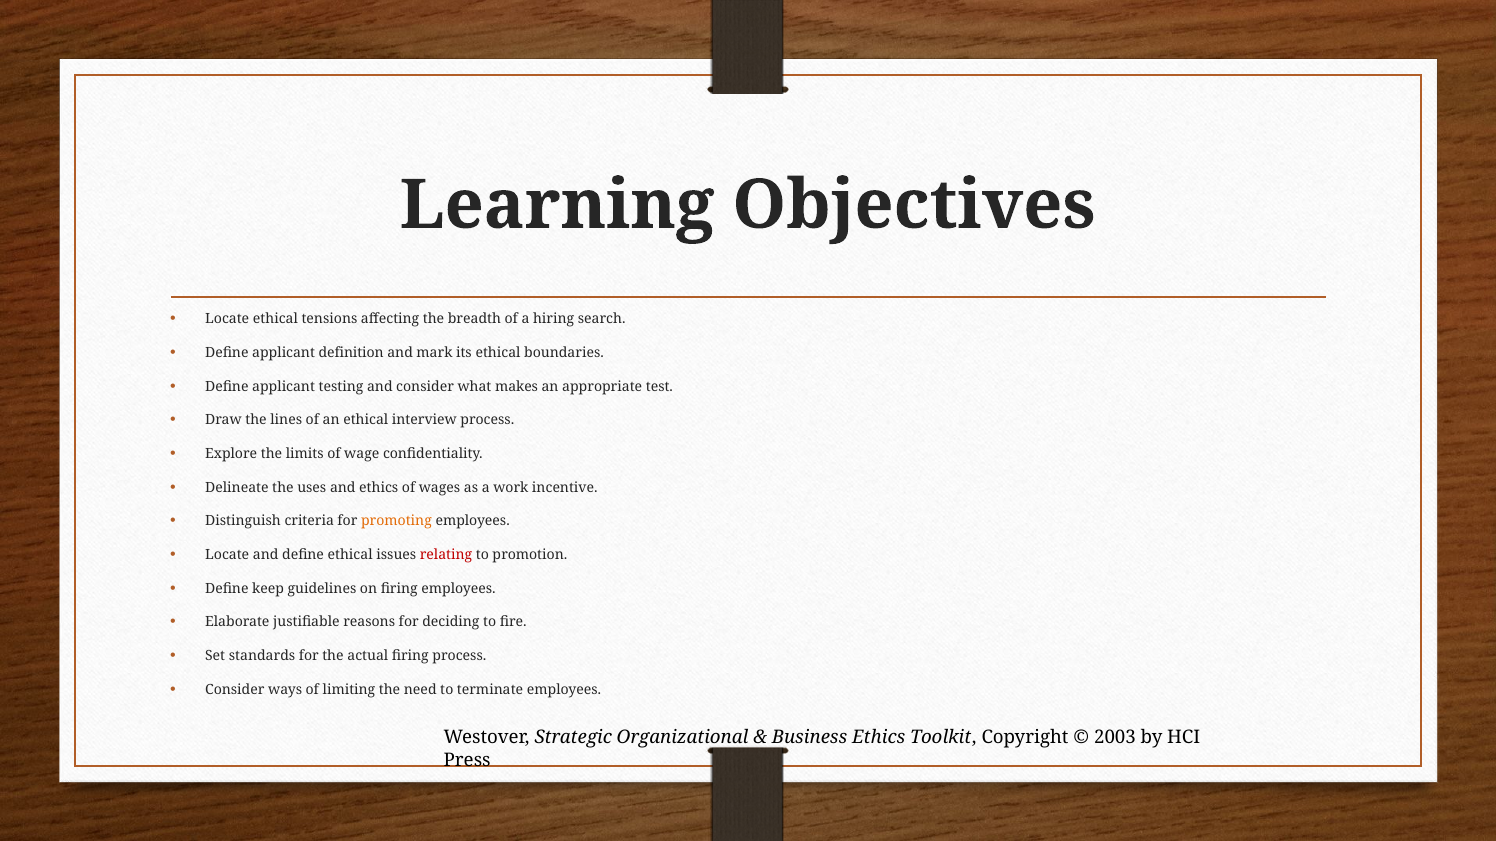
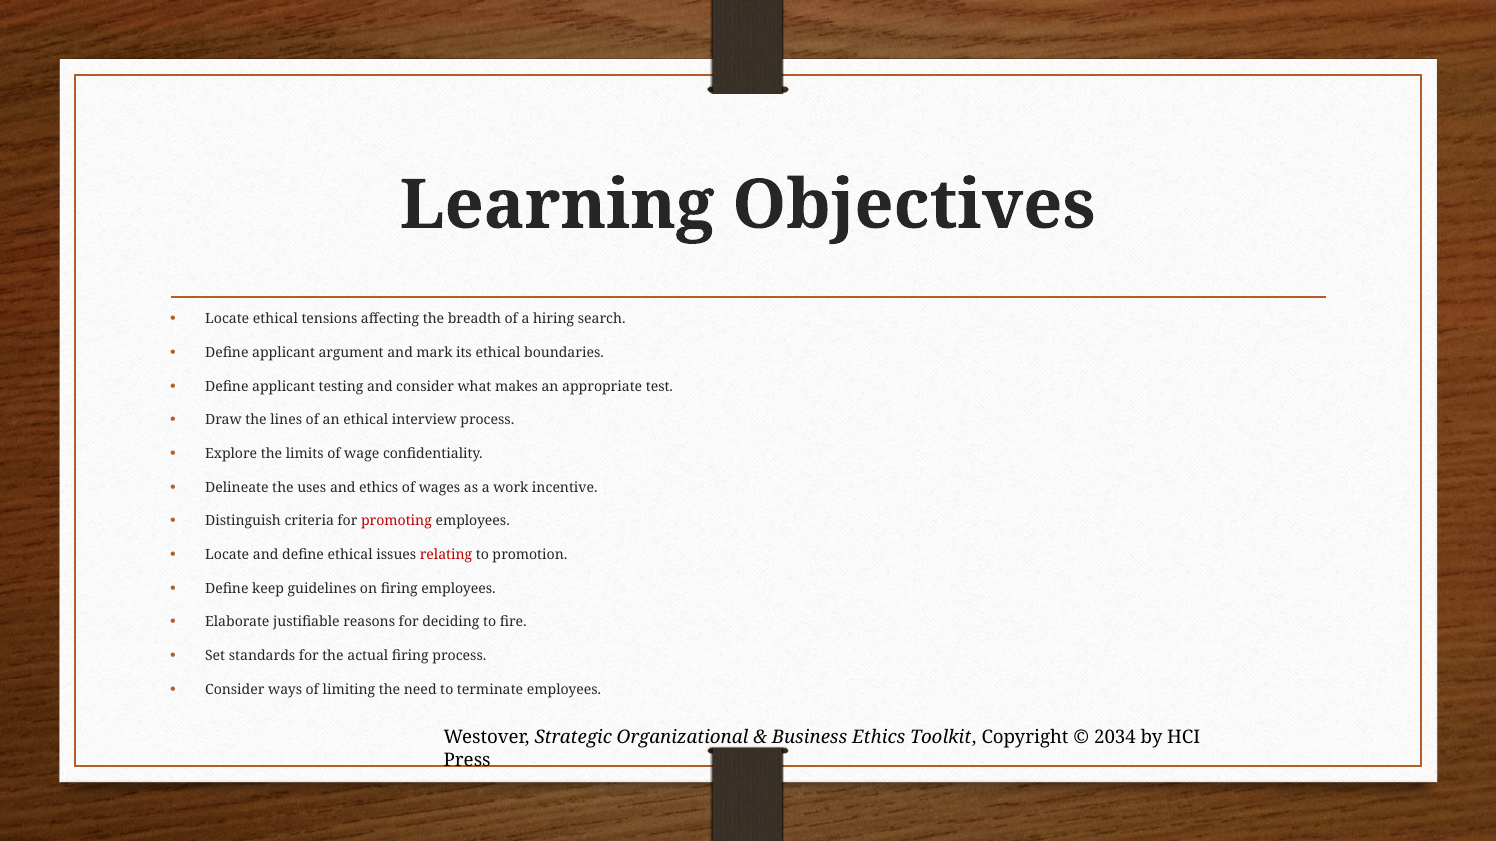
definition: definition -> argument
promoting colour: orange -> red
2003: 2003 -> 2034
